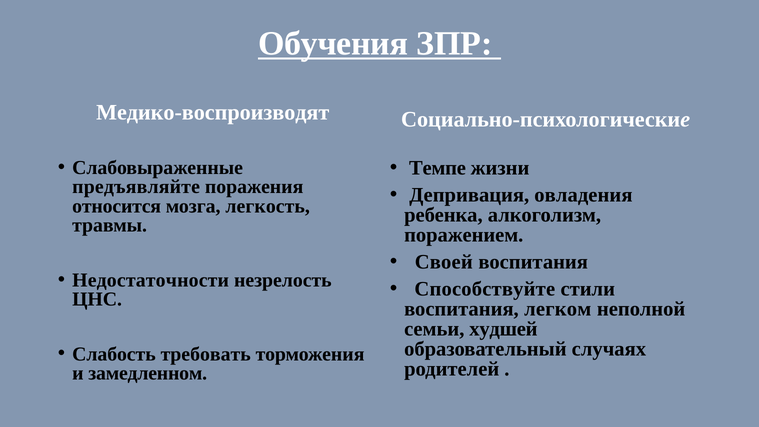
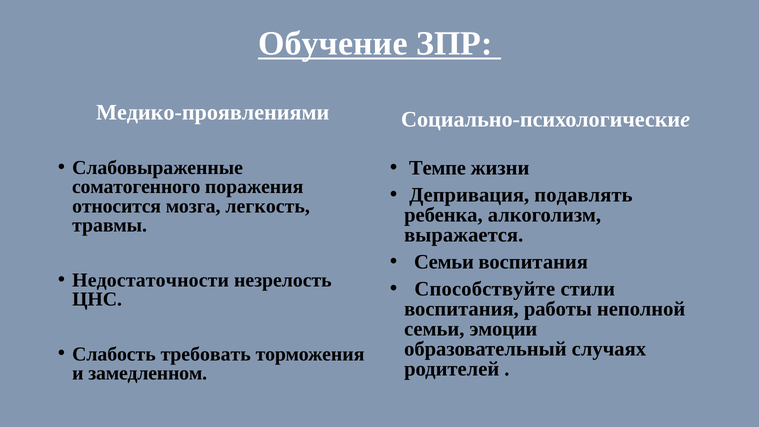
Обучения: Обучения -> Обучение
Медико-воспроизводят: Медико-воспроизводят -> Медико-проявлениями
предъявляйте: предъявляйте -> соматогенного
овладения: овладения -> подавлять
поражением: поражением -> выражается
Своей at (444, 262): Своей -> Семьи
легком: легком -> работы
худшей: худшей -> эмоции
